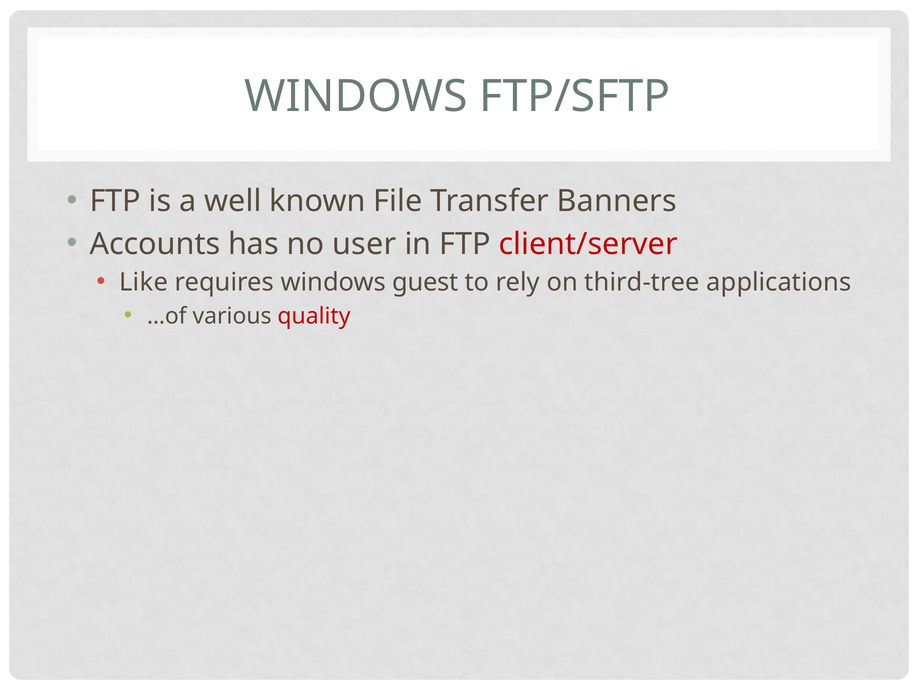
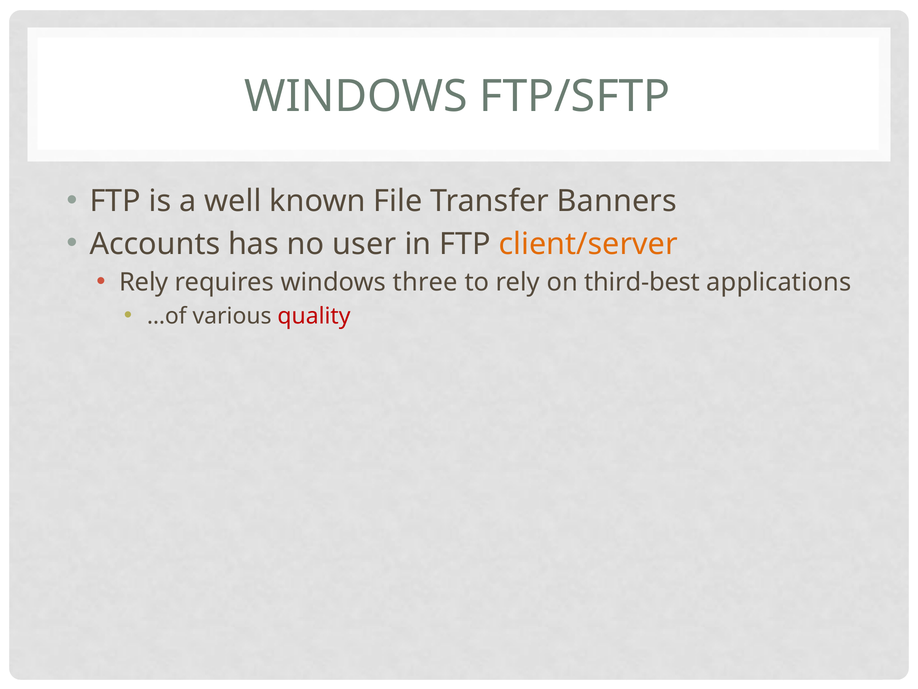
client/server colour: red -> orange
Like at (144, 282): Like -> Rely
guest: guest -> three
third-tree: third-tree -> third-best
